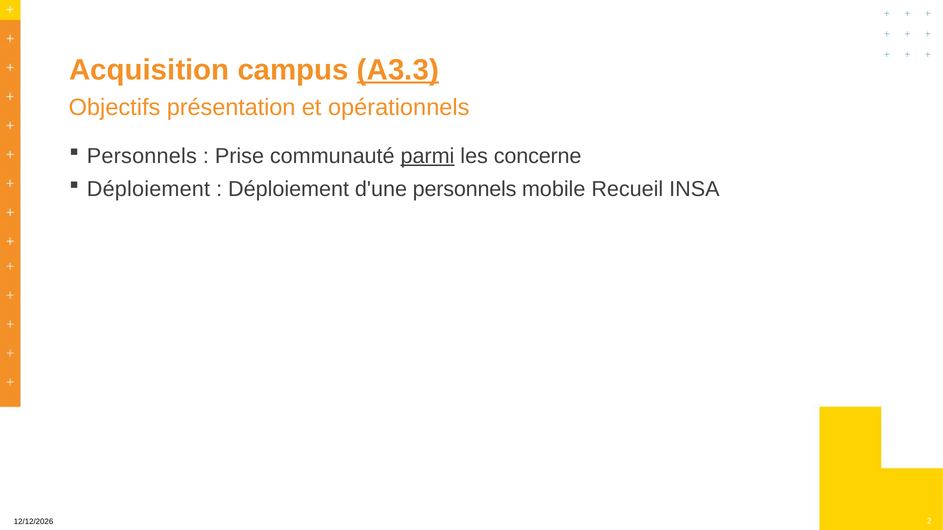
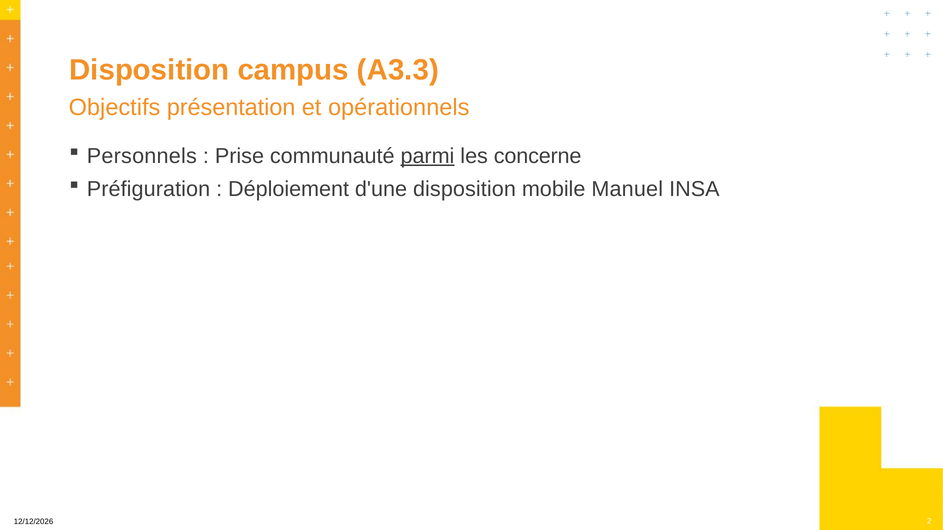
Acquisition at (149, 70): Acquisition -> Disposition
A3.3 underline: present -> none
Déploiement at (148, 189): Déploiement -> Préfiguration
d'une personnels: personnels -> disposition
Recueil: Recueil -> Manuel
